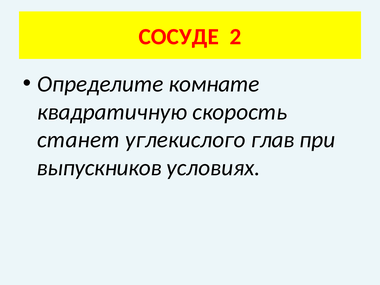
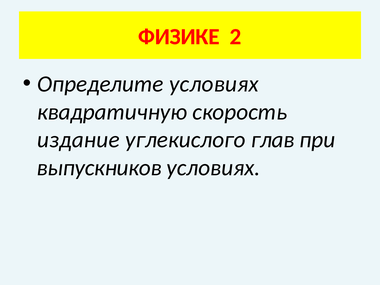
СОСУДЕ: СОСУДЕ -> ФИЗИКЕ
Определите комнате: комнате -> условиях
станет: станет -> издание
